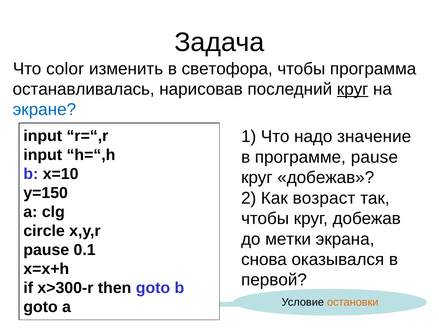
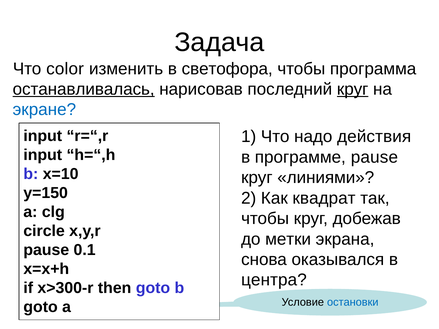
останавливалась underline: none -> present
значение: значение -> действия
добежав at (326, 178): добежав -> линиями
возраст: возраст -> квадрат
первой: первой -> центра
остановки colour: orange -> blue
